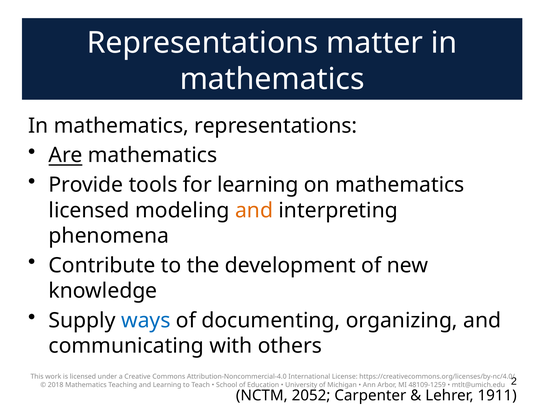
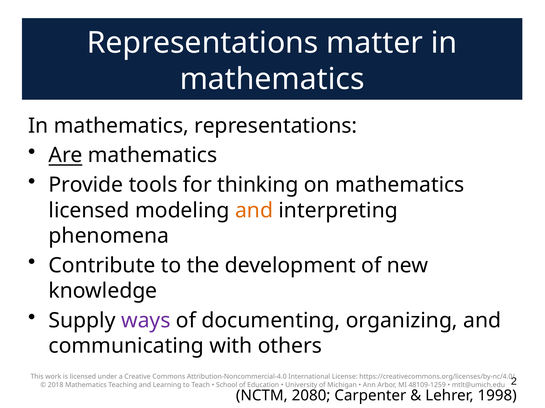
for learning: learning -> thinking
ways colour: blue -> purple
2052: 2052 -> 2080
1911: 1911 -> 1998
